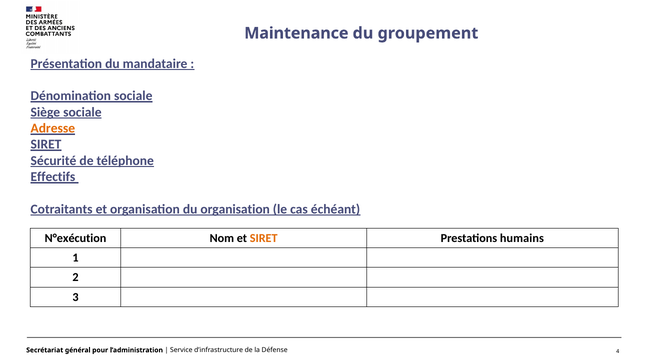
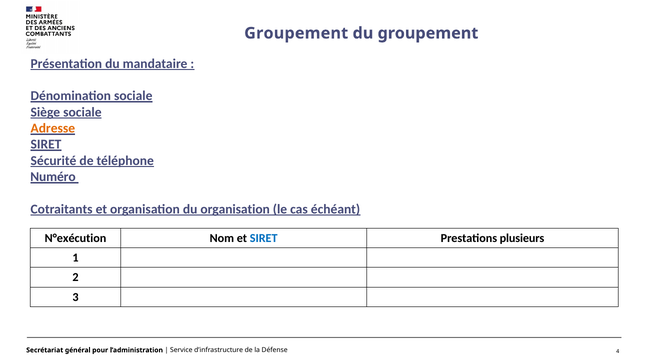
Maintenance at (296, 33): Maintenance -> Groupement
Effectifs: Effectifs -> Numéro
SIRET at (264, 238) colour: orange -> blue
humains: humains -> plusieurs
